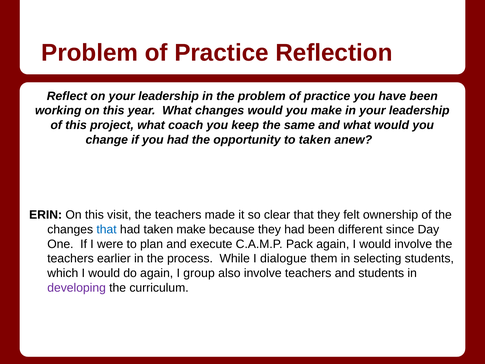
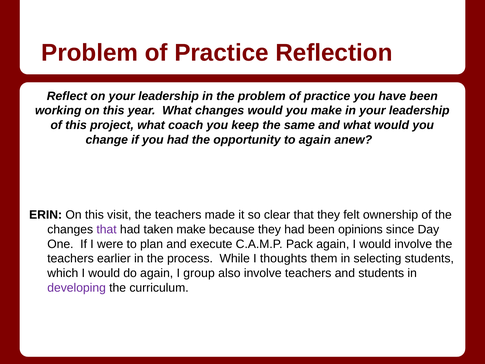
to taken: taken -> again
that at (107, 229) colour: blue -> purple
different: different -> opinions
dialogue: dialogue -> thoughts
